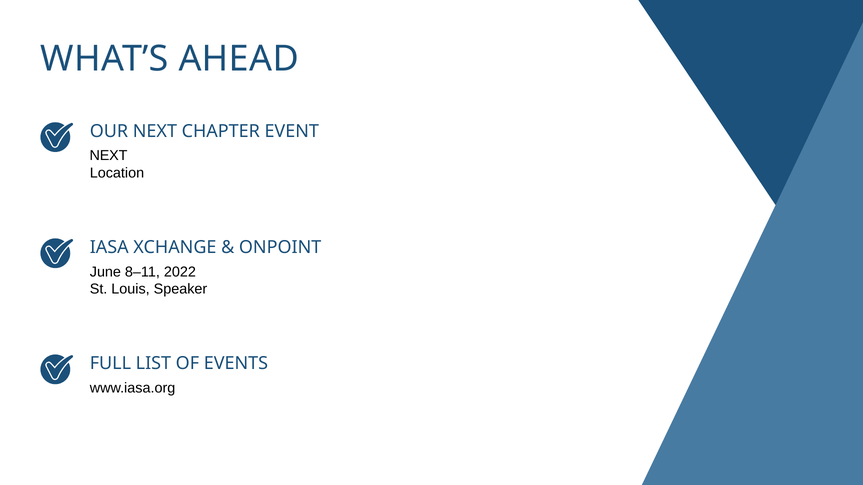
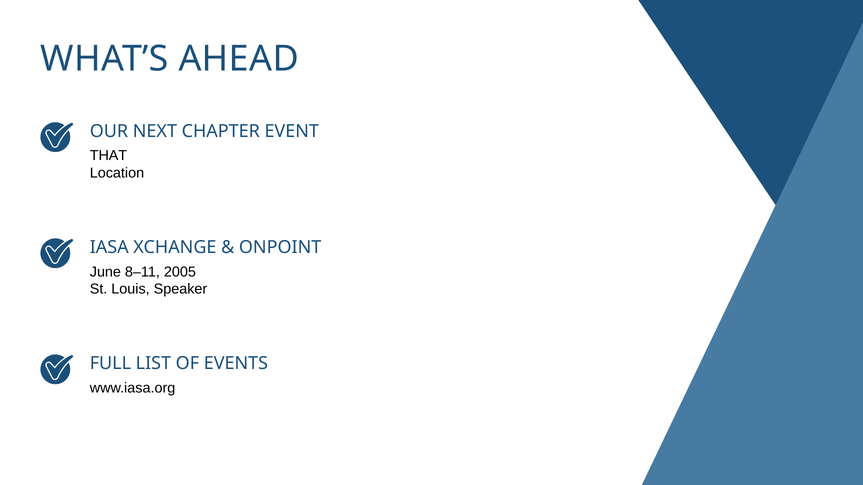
NEXT at (109, 156): NEXT -> THAT
2022: 2022 -> 2005
